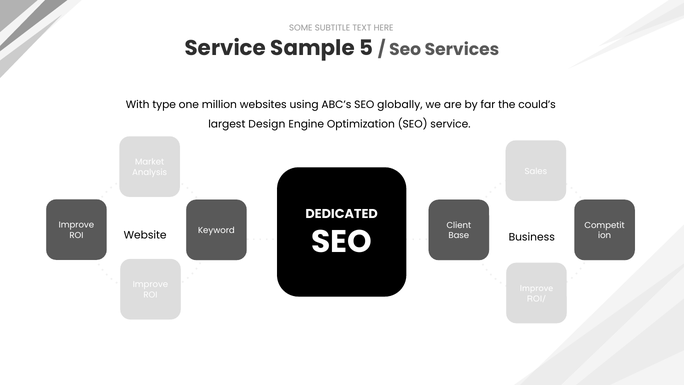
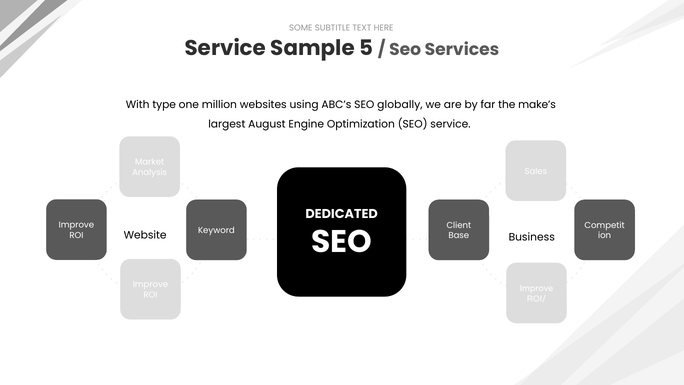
could’s: could’s -> make’s
Design: Design -> August
